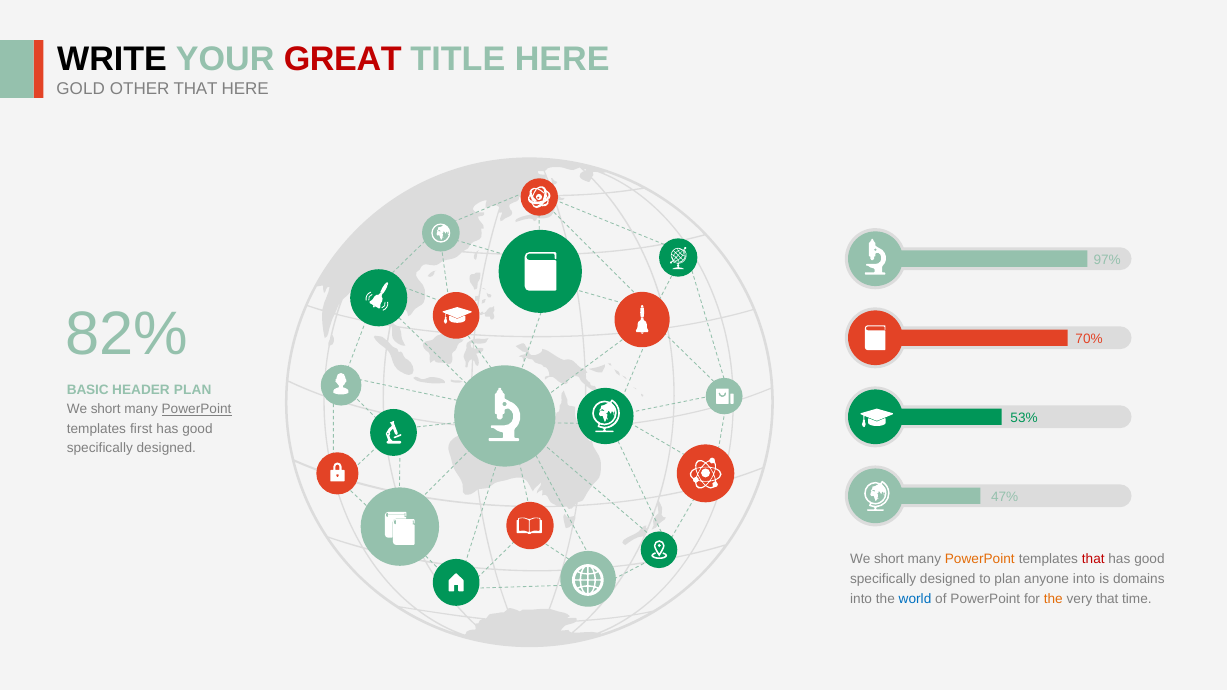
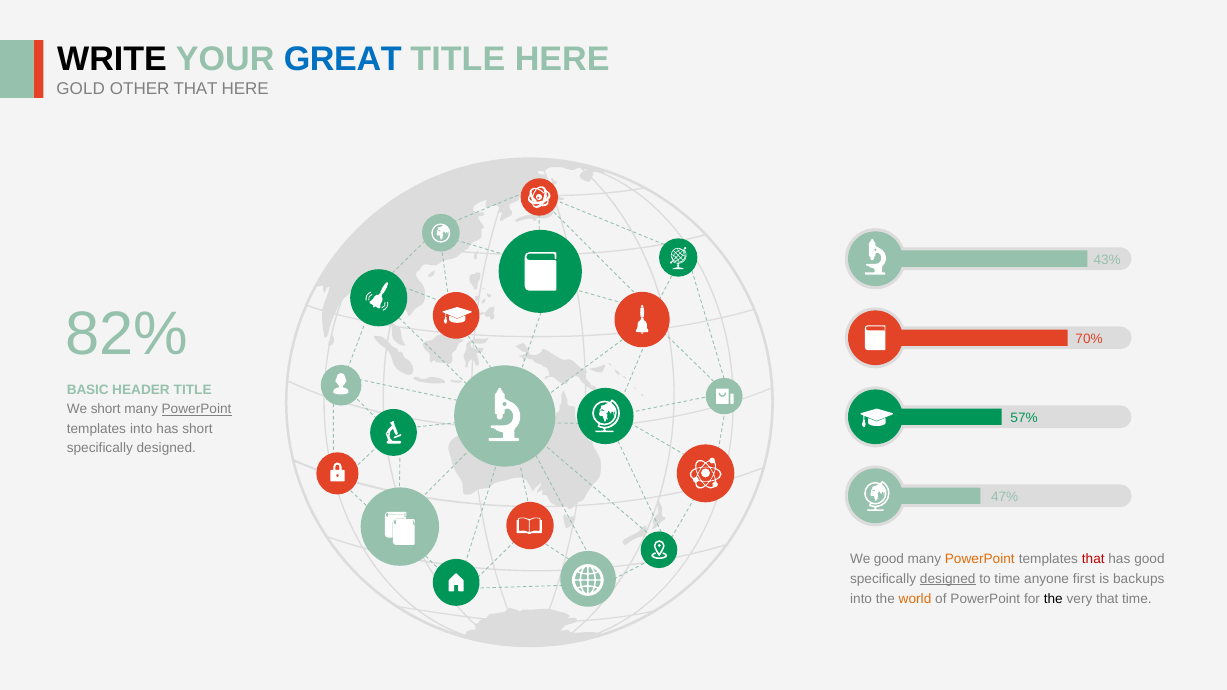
GREAT colour: red -> blue
97%: 97% -> 43%
HEADER PLAN: PLAN -> TITLE
53%: 53% -> 57%
templates first: first -> into
good at (197, 429): good -> short
short at (889, 559): short -> good
designed at (948, 579) underline: none -> present
to plan: plan -> time
anyone into: into -> first
domains: domains -> backups
world colour: blue -> orange
the at (1053, 599) colour: orange -> black
